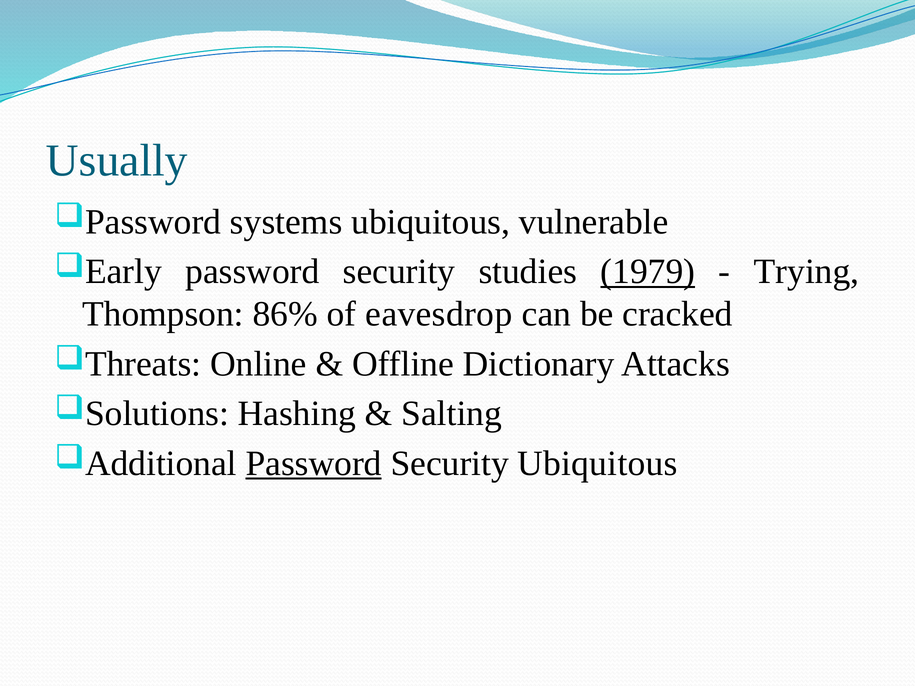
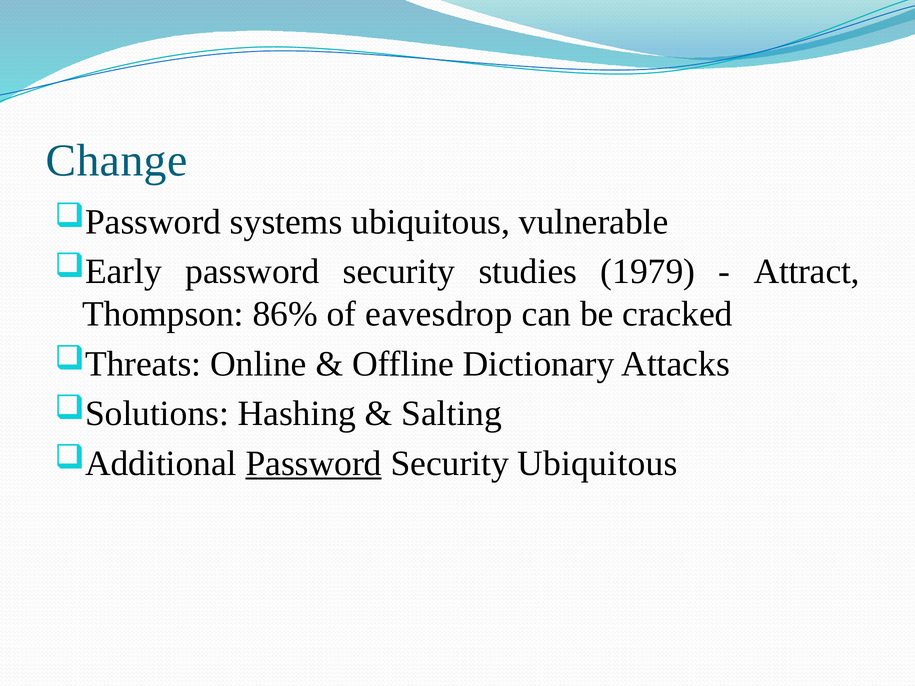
Usually: Usually -> Change
1979 underline: present -> none
Trying: Trying -> Attract
